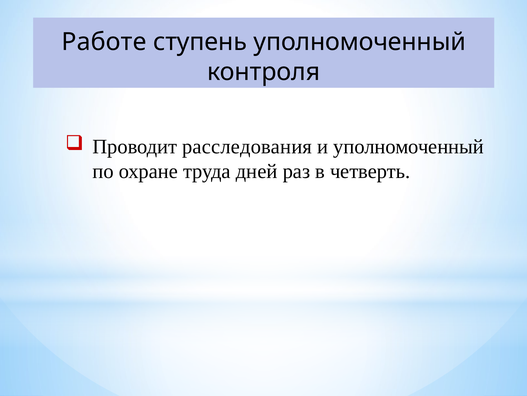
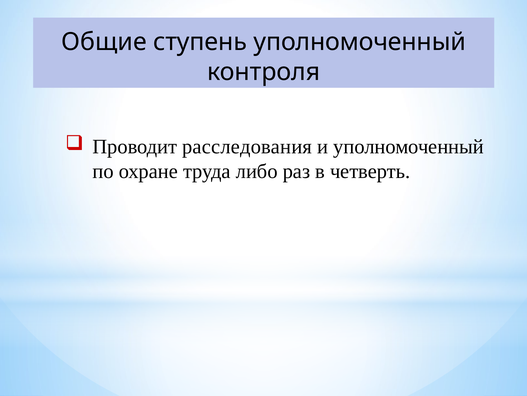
Работе: Работе -> Общие
дней: дней -> либо
